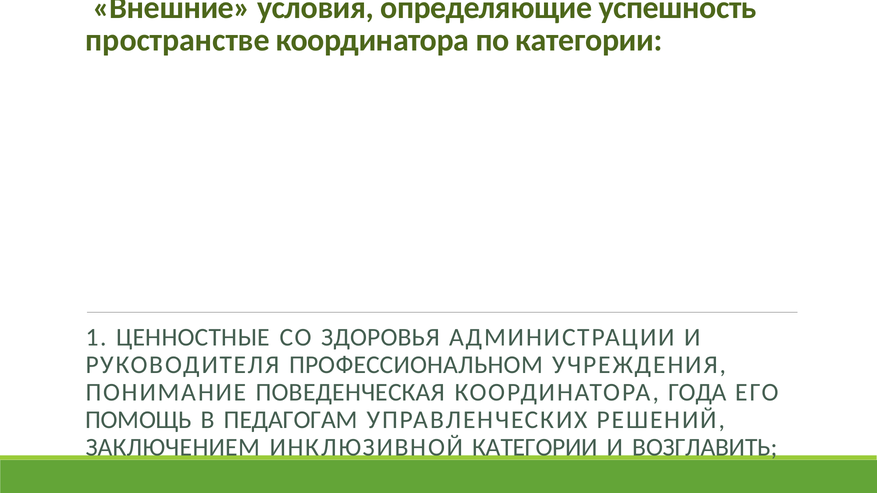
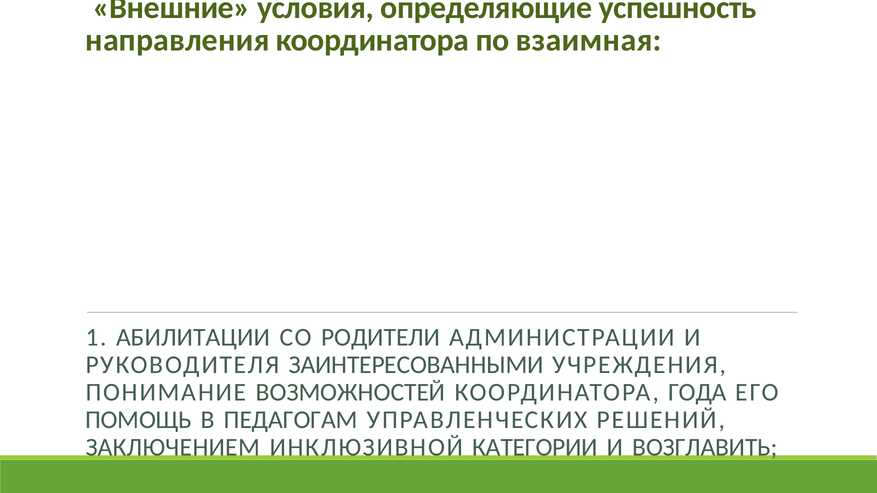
пространстве: пространстве -> направления
по категории: категории -> взаимная
ЦЕННОСТНЫЕ: ЦЕННОСТНЫЕ -> АБИЛИТАЦИИ
ЗДОРОВЬЯ: ЗДОРОВЬЯ -> РОДИТЕЛИ
ПРОФЕССИОНАЛЬНОМ: ПРОФЕССИОНАЛЬНОМ -> ЗАИНТЕРЕСОВАННЫМИ
ПОВЕДЕНЧЕСКАЯ: ПОВЕДЕНЧЕСКАЯ -> ВОЗМОЖНОСТЕЙ
